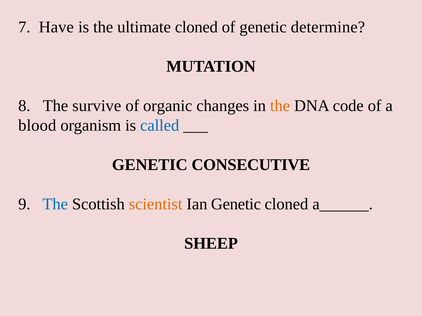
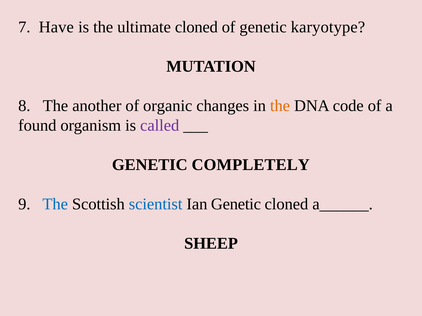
determine: determine -> karyotype
survive: survive -> another
blood: blood -> found
called colour: blue -> purple
CONSECUTIVE: CONSECUTIVE -> COMPLETELY
scientist colour: orange -> blue
